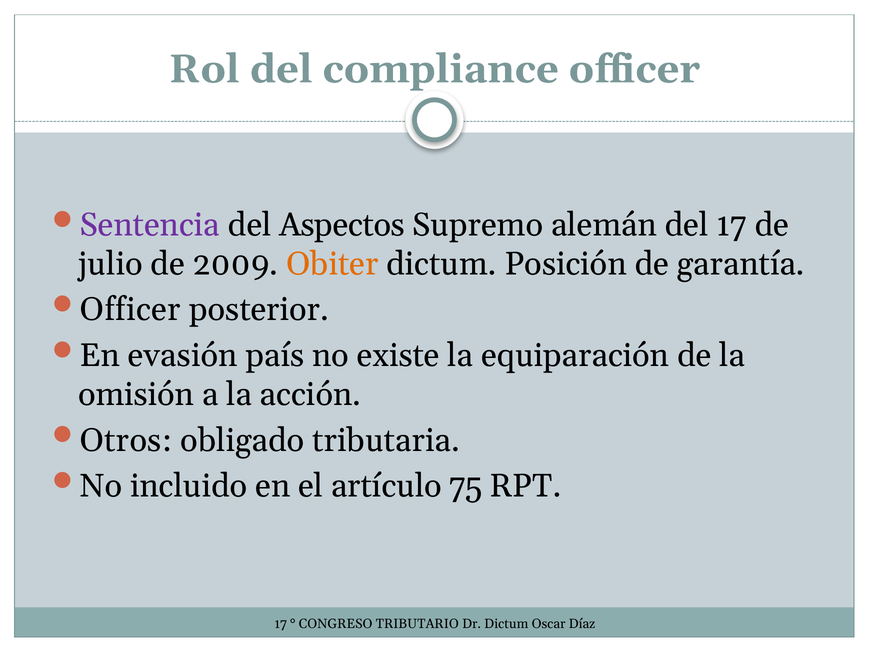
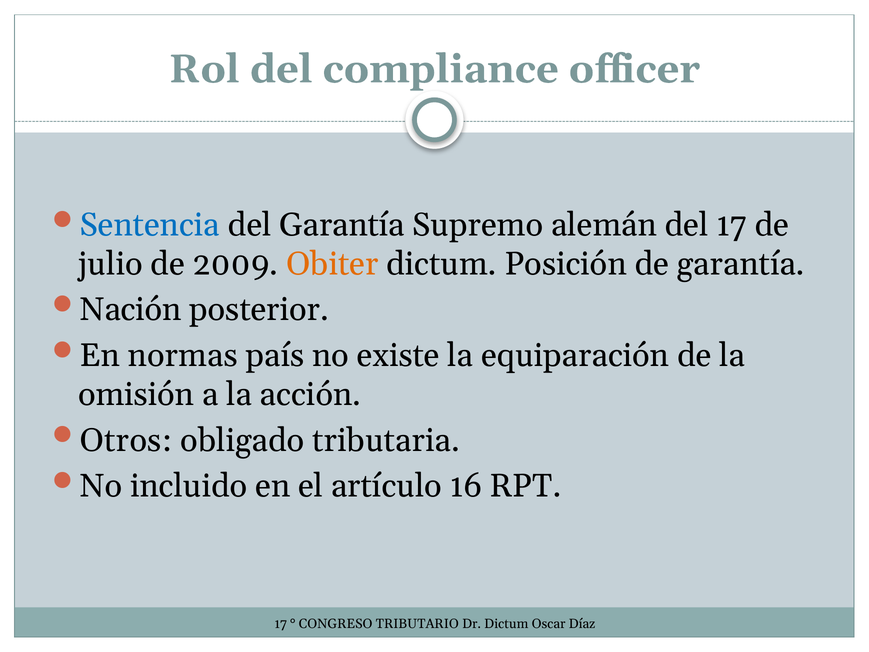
Sentencia colour: purple -> blue
del Aspectos: Aspectos -> Garantía
Officer at (130, 310): Officer -> Nación
evasión: evasión -> normas
75: 75 -> 16
